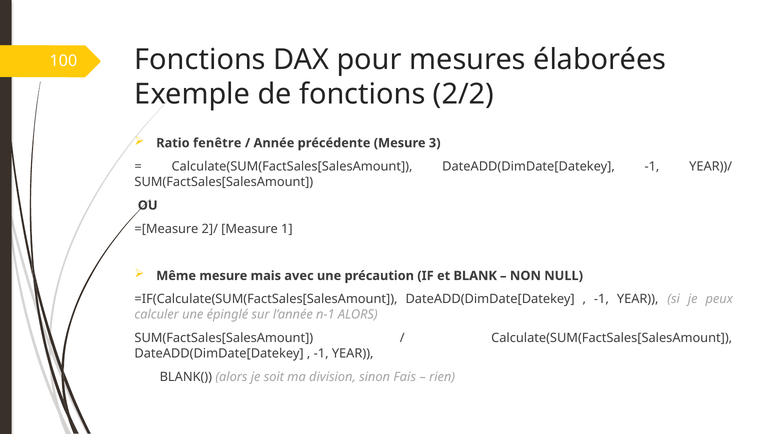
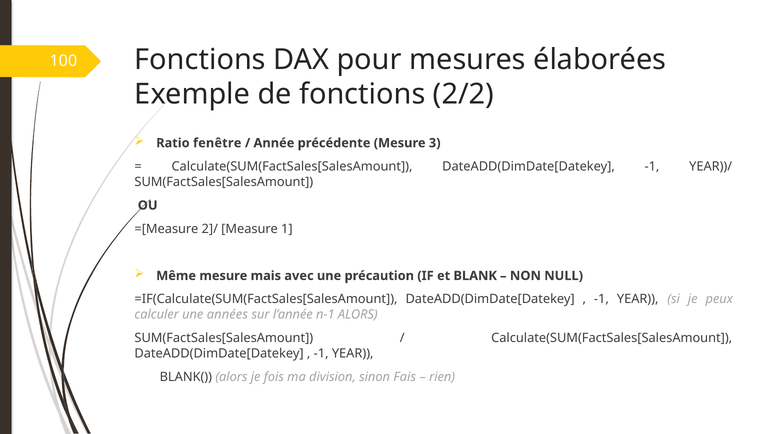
épinglé: épinglé -> années
soit: soit -> fois
